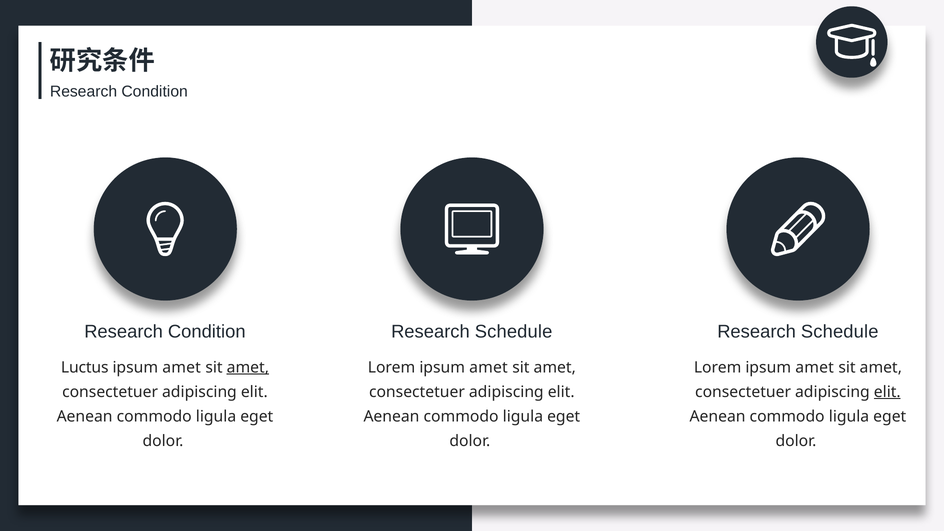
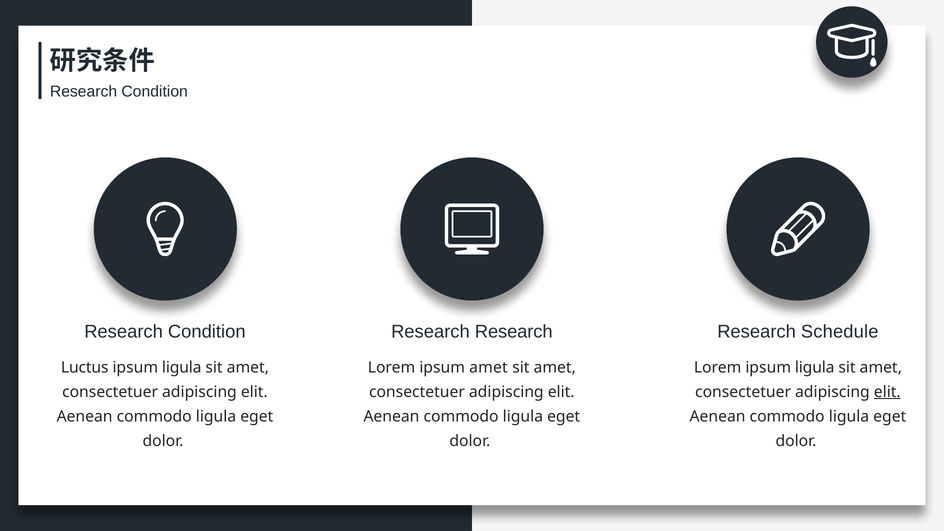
Schedule at (514, 332): Schedule -> Research
amet at (182, 367): amet -> ligula
amet at (248, 367) underline: present -> none
amet at (815, 367): amet -> ligula
